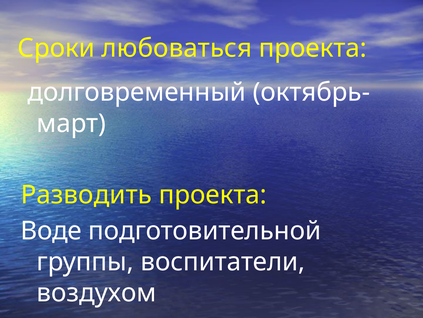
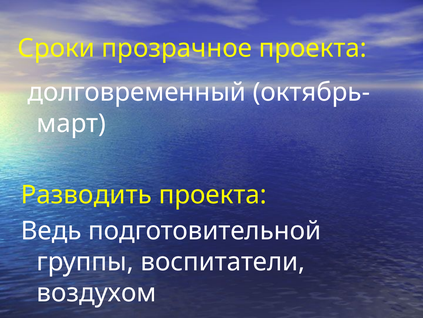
любоваться: любоваться -> прозрачное
Воде: Воде -> Ведь
